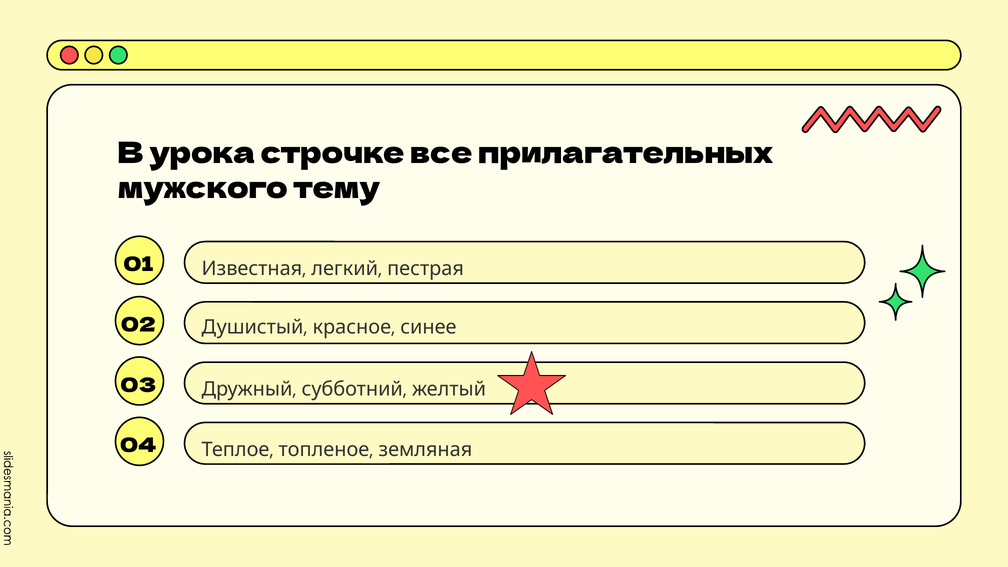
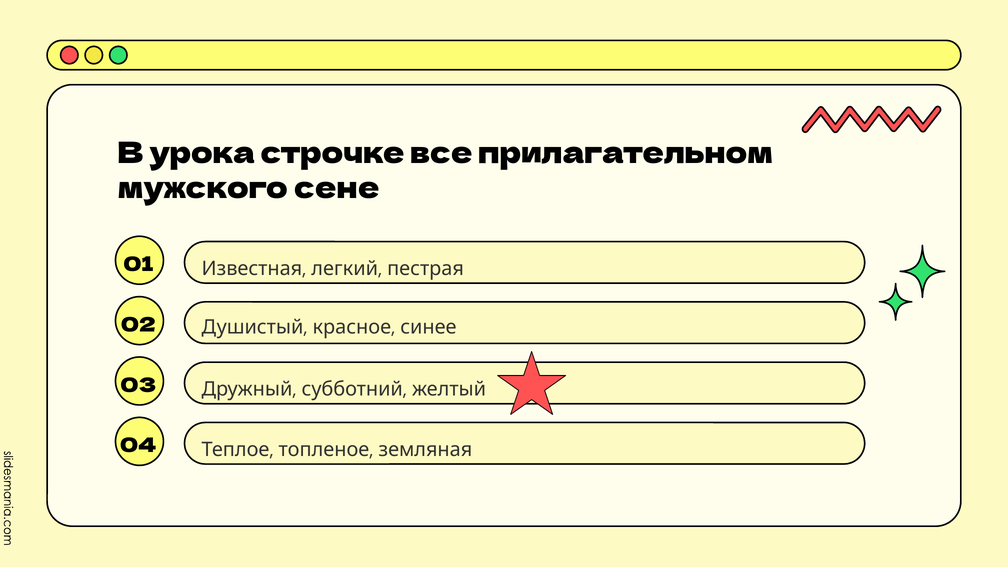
прилагательных: прилагательных -> прилагательном
тему: тему -> сене
